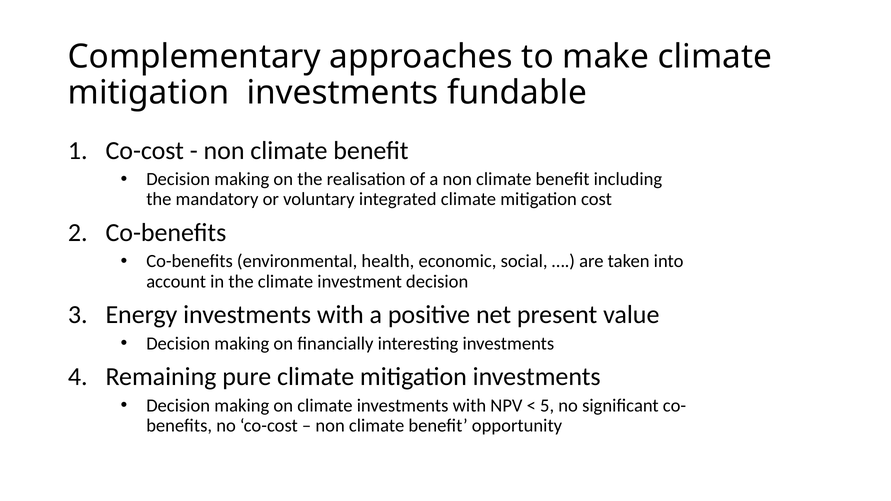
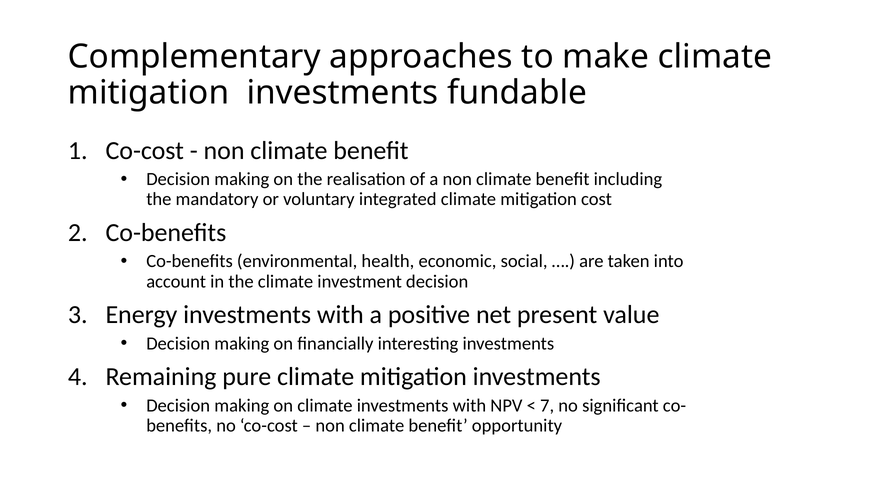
5: 5 -> 7
